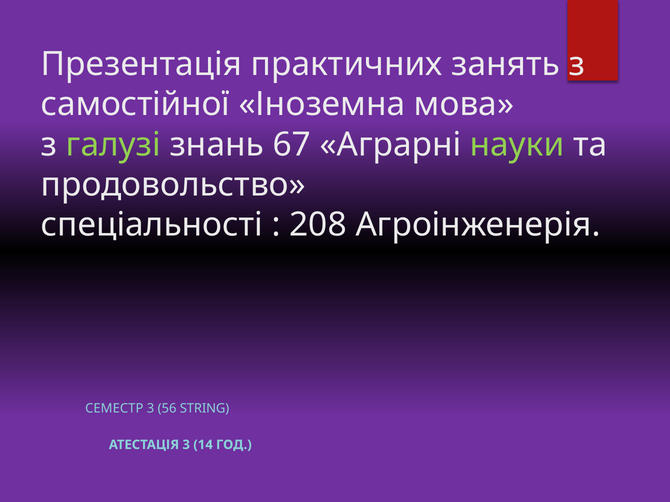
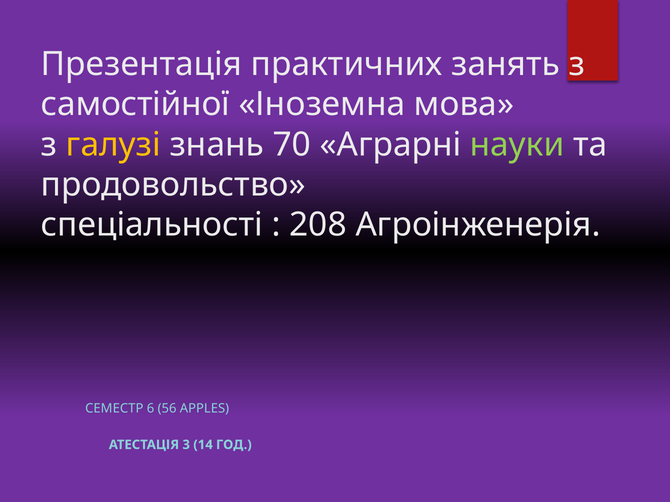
галузі colour: light green -> yellow
67: 67 -> 70
СЕМЕСТР 3: 3 -> 6
STRING: STRING -> APPLES
